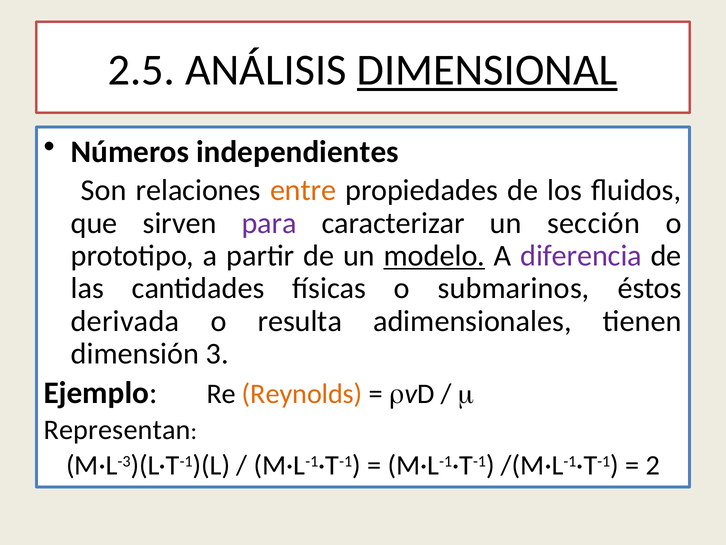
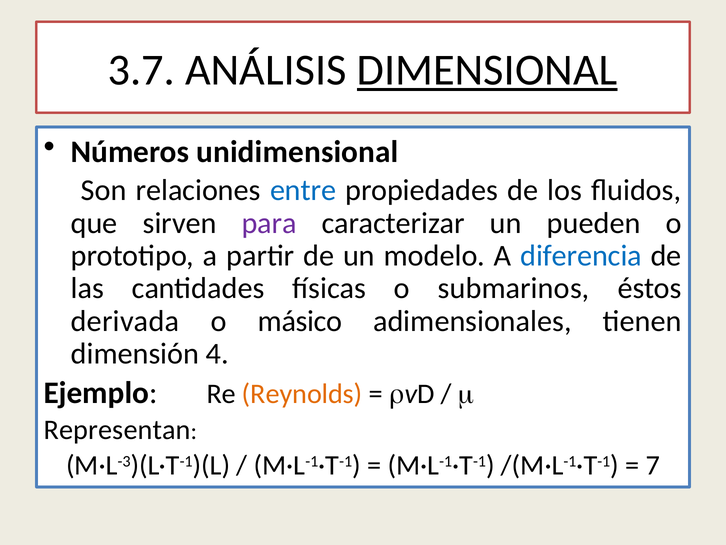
2.5: 2.5 -> 3.7
independientes: independientes -> unidimensional
entre colour: orange -> blue
sección: sección -> pueden
modelo underline: present -> none
diferencia colour: purple -> blue
resulta: resulta -> másico
3: 3 -> 4
2: 2 -> 7
